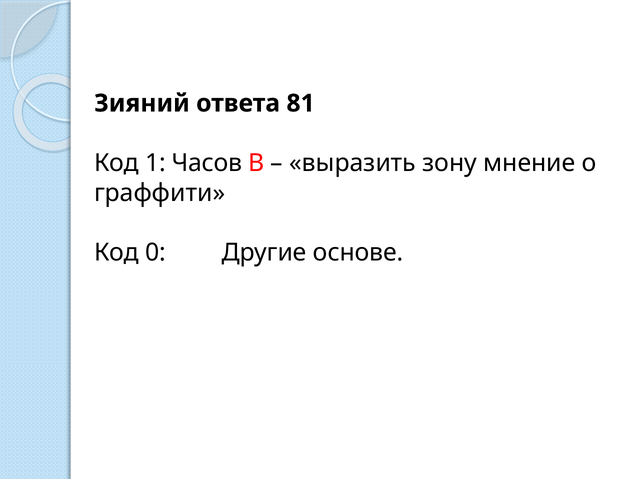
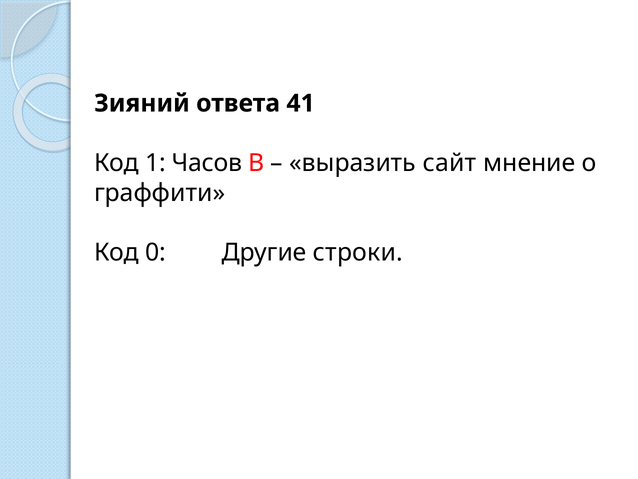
81: 81 -> 41
зону: зону -> сайт
основе: основе -> строки
